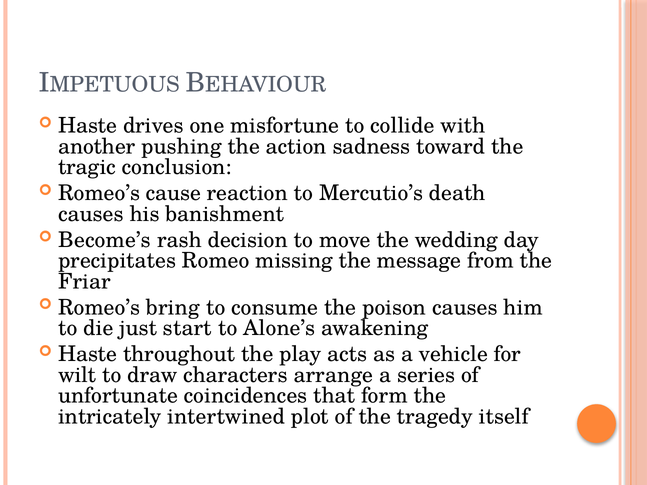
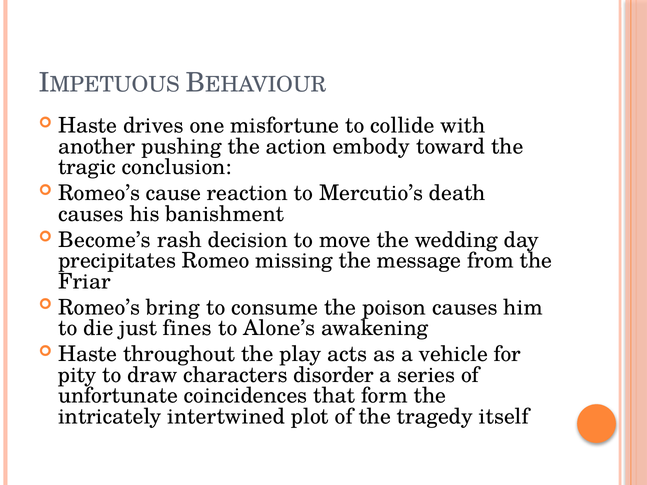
sadness: sadness -> embody
start: start -> fines
wilt: wilt -> pity
arrange: arrange -> disorder
